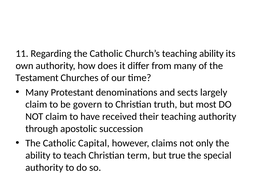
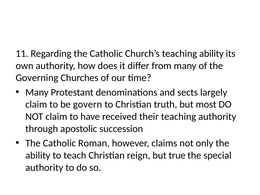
Testament: Testament -> Governing
Capital: Capital -> Roman
term: term -> reign
